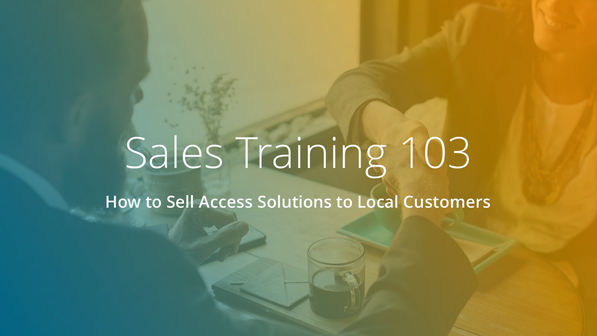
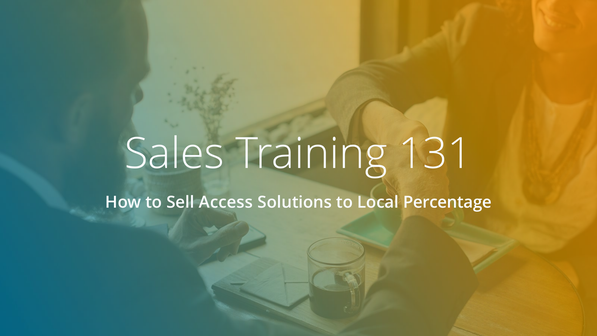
103: 103 -> 131
Customers: Customers -> Percentage
